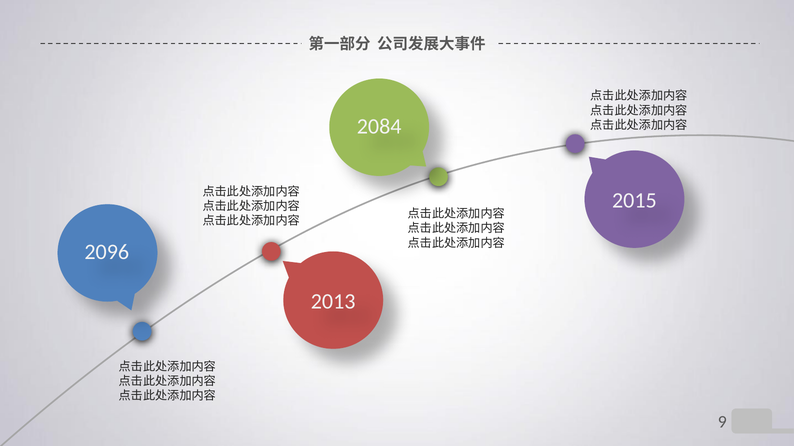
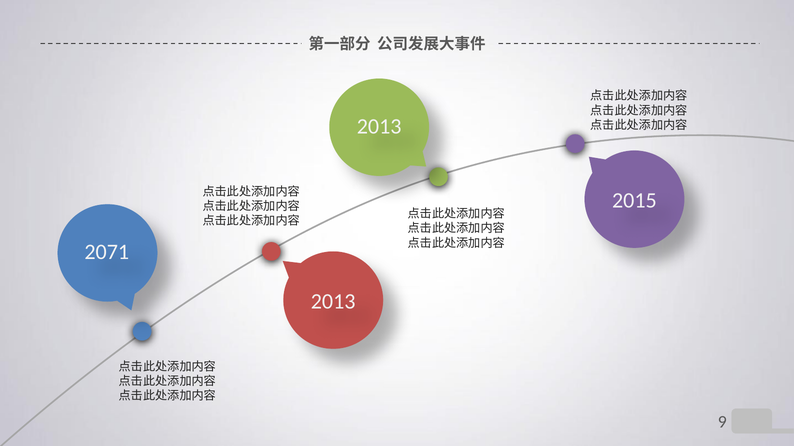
2084 at (379, 126): 2084 -> 2013
2096: 2096 -> 2071
